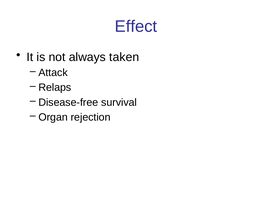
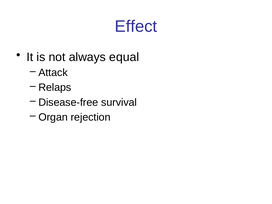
taken: taken -> equal
